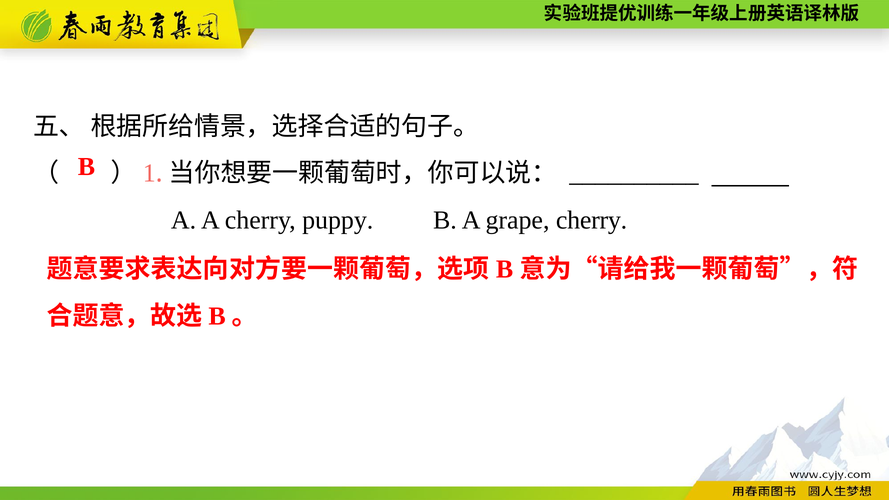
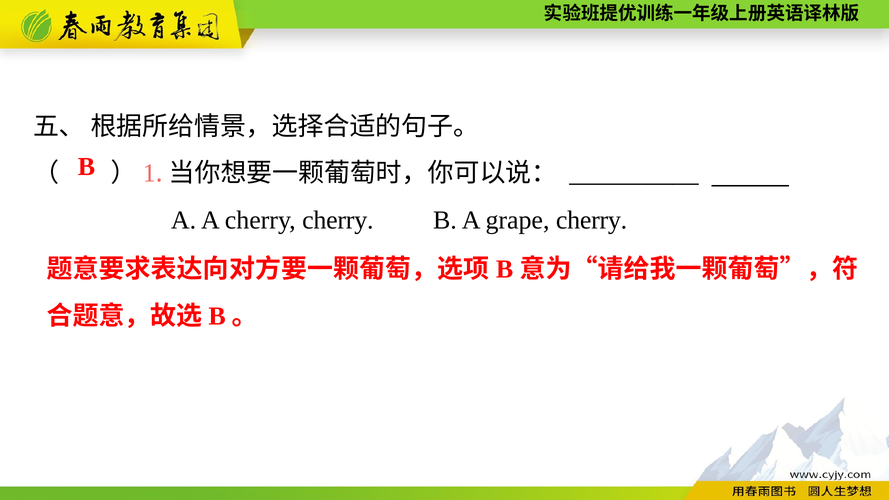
cherry puppy: puppy -> cherry
